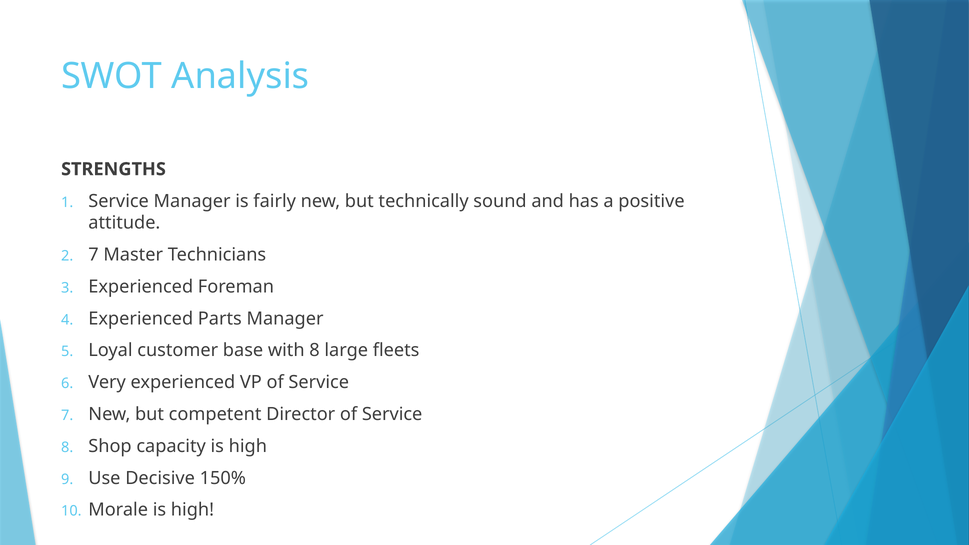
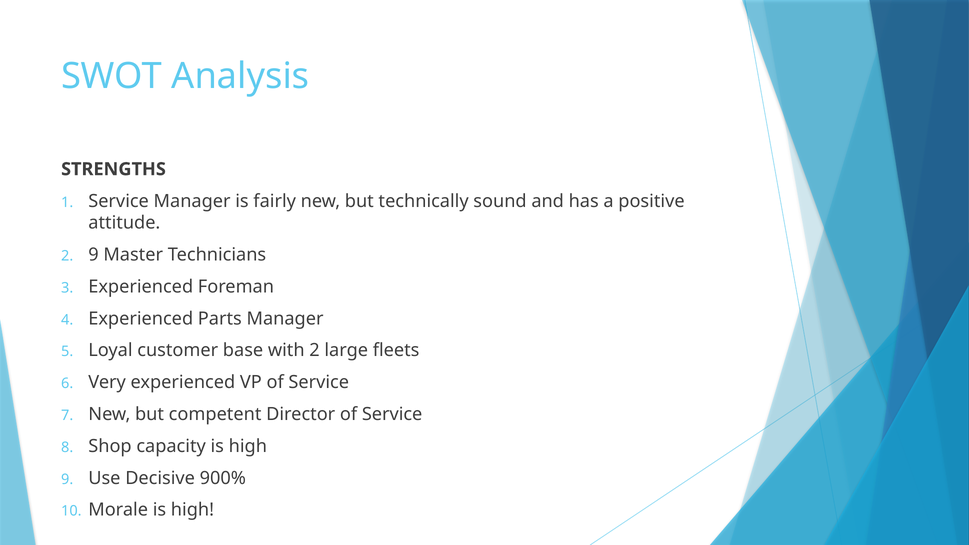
7 at (94, 255): 7 -> 9
with 8: 8 -> 2
150%: 150% -> 900%
